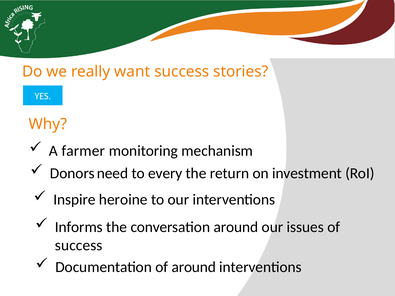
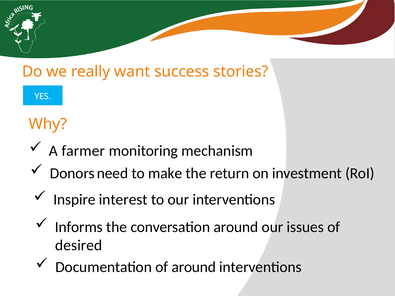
every: every -> make
heroine: heroine -> interest
success at (79, 246): success -> desired
